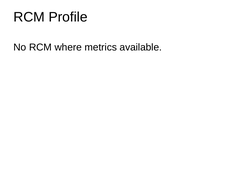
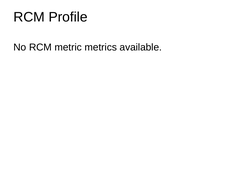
where: where -> metric
